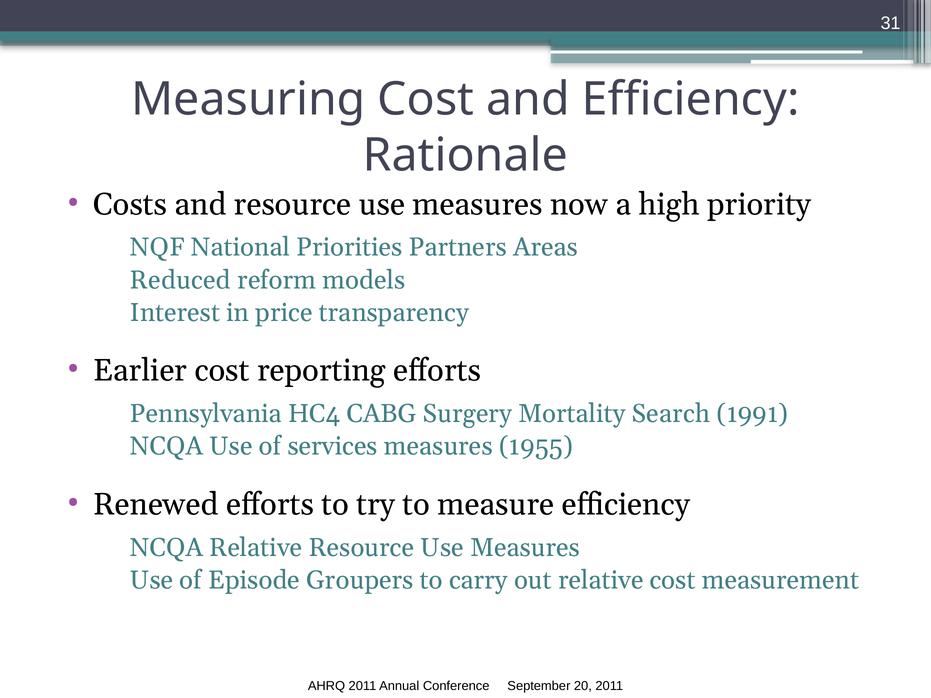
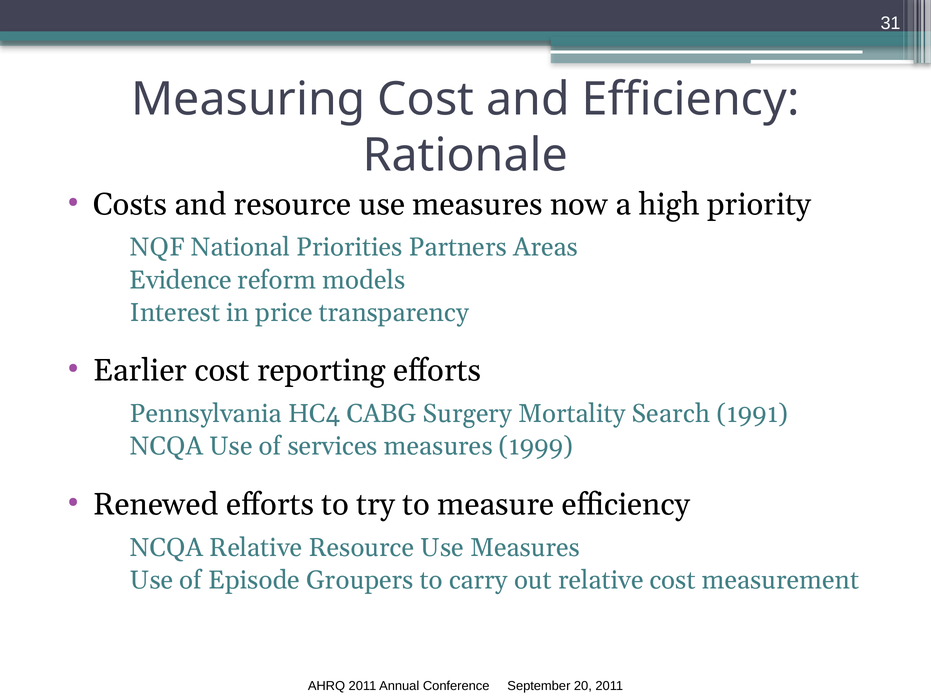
Reduced: Reduced -> Evidence
1955: 1955 -> 1999
